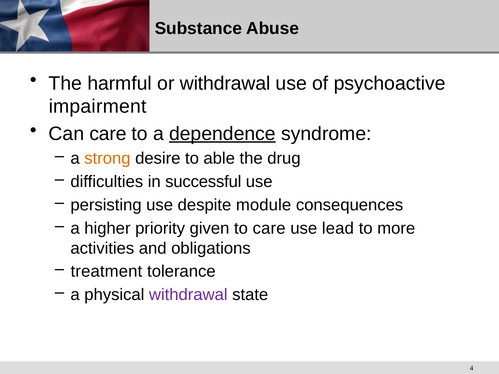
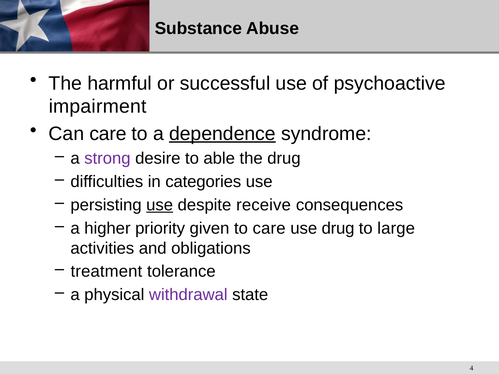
or withdrawal: withdrawal -> successful
strong colour: orange -> purple
successful: successful -> categories
use at (160, 205) underline: none -> present
module: module -> receive
use lead: lead -> drug
more: more -> large
